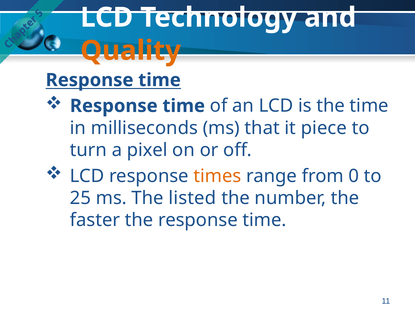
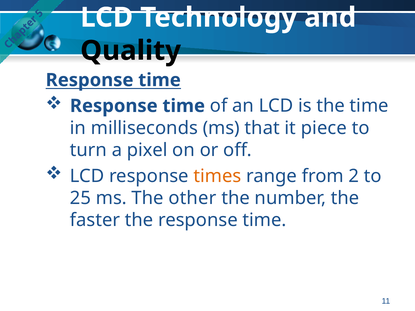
Quality colour: orange -> black
0: 0 -> 2
listed: listed -> other
